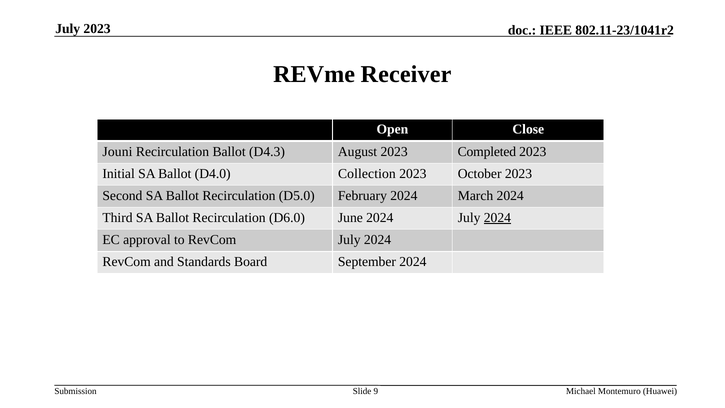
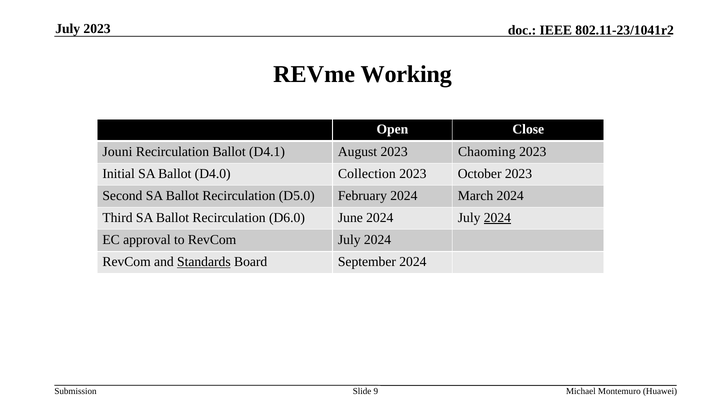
Receiver: Receiver -> Working
D4.3: D4.3 -> D4.1
Completed: Completed -> Chaoming
Standards underline: none -> present
